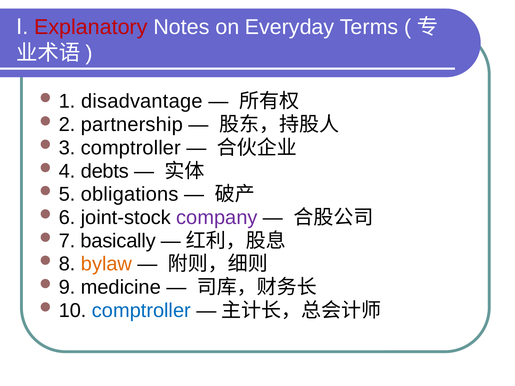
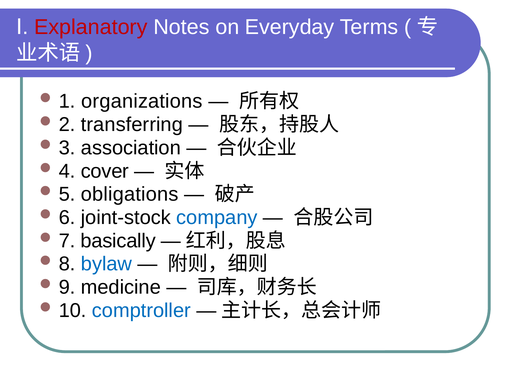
disadvantage: disadvantage -> organizations
partnership: partnership -> transferring
comptroller at (131, 148): comptroller -> association
debts: debts -> cover
company colour: purple -> blue
bylaw colour: orange -> blue
